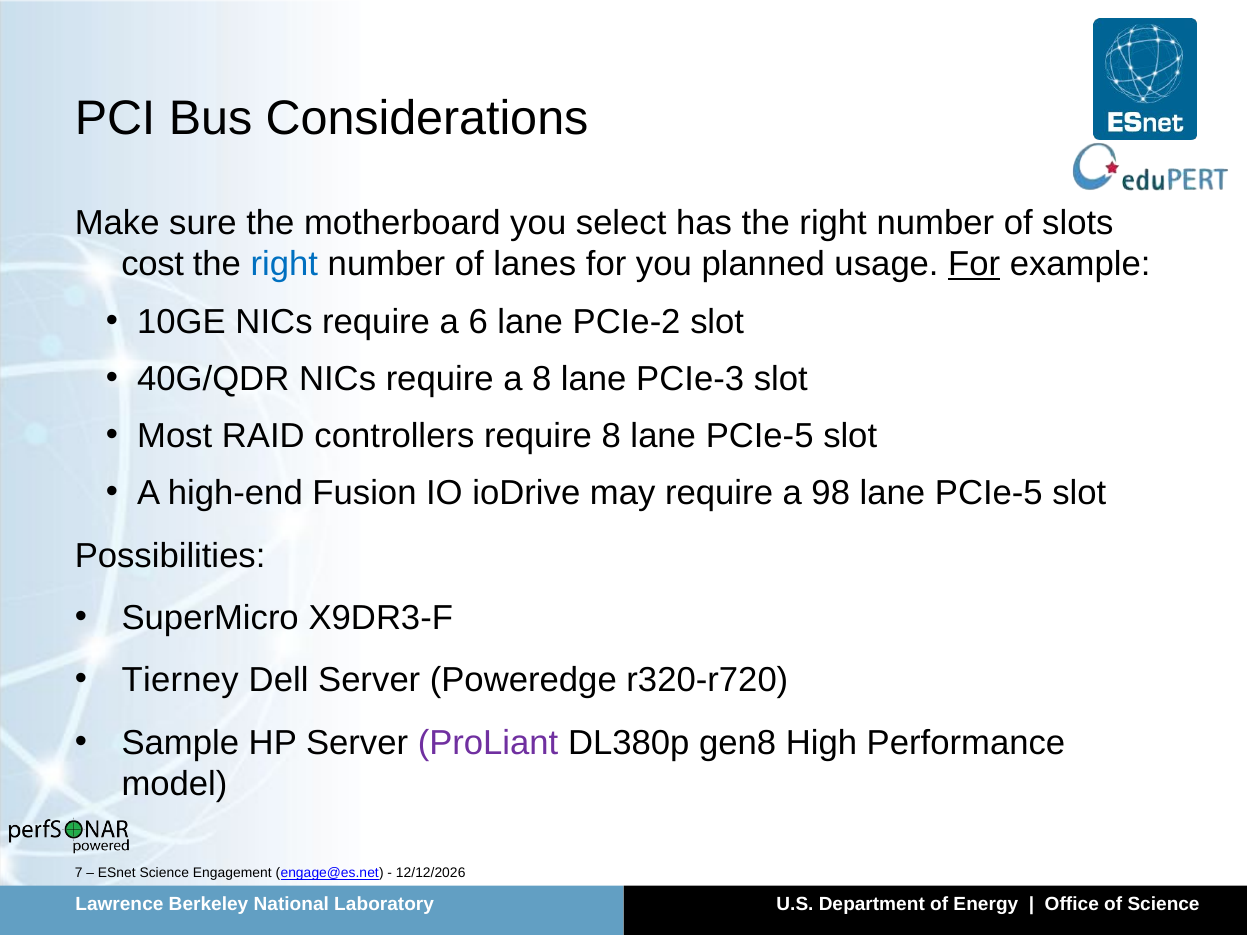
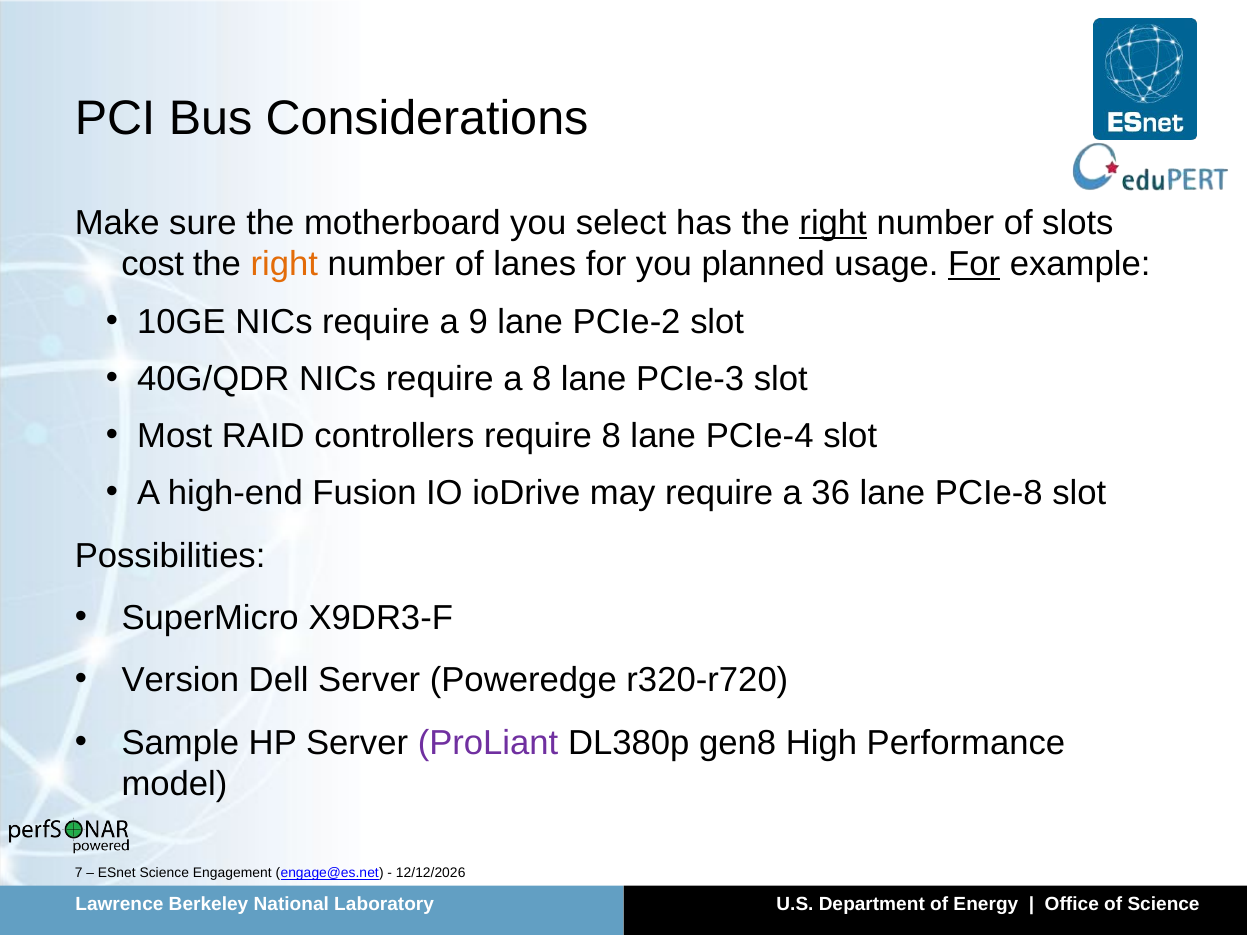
right at (833, 223) underline: none -> present
right at (284, 264) colour: blue -> orange
6: 6 -> 9
8 lane PCIe-5: PCIe-5 -> PCIe-4
98: 98 -> 36
PCIe-5 at (989, 493): PCIe-5 -> PCIe-8
Tierney: Tierney -> Version
